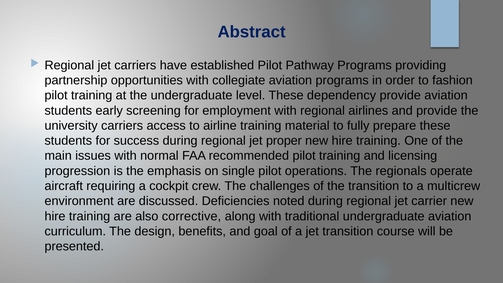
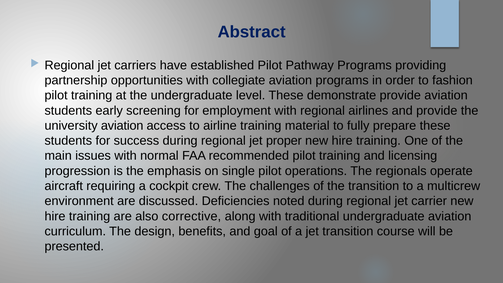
dependency: dependency -> demonstrate
university carriers: carriers -> aviation
